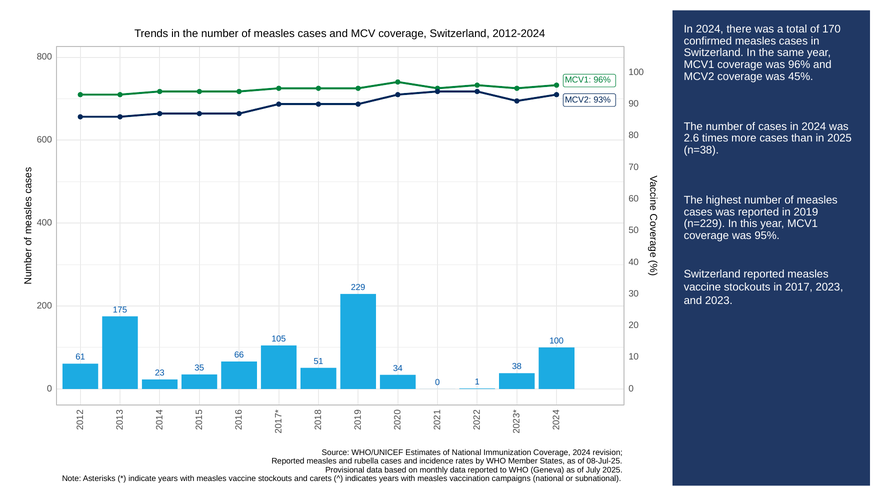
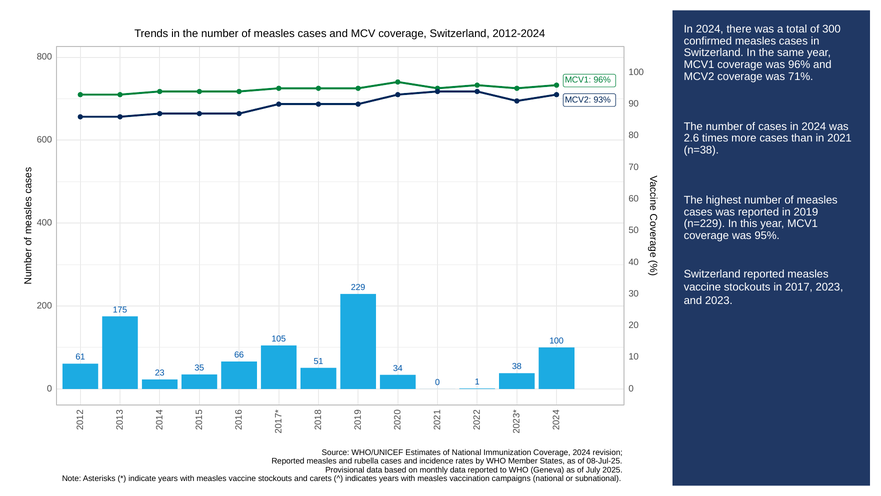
170: 170 -> 300
45%: 45% -> 71%
in 2025: 2025 -> 2021
